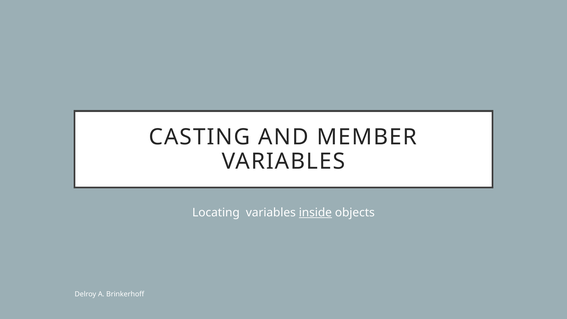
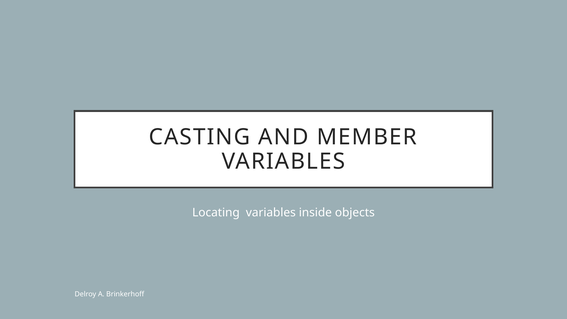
inside underline: present -> none
